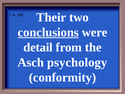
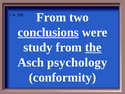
Their at (51, 17): Their -> From
detail: detail -> study
the underline: none -> present
